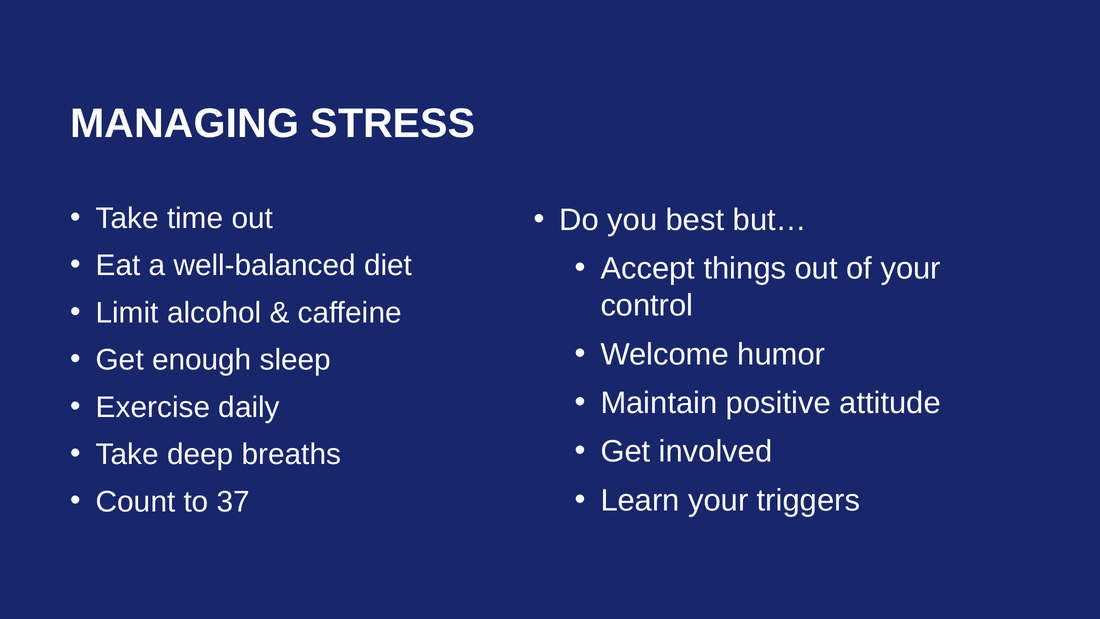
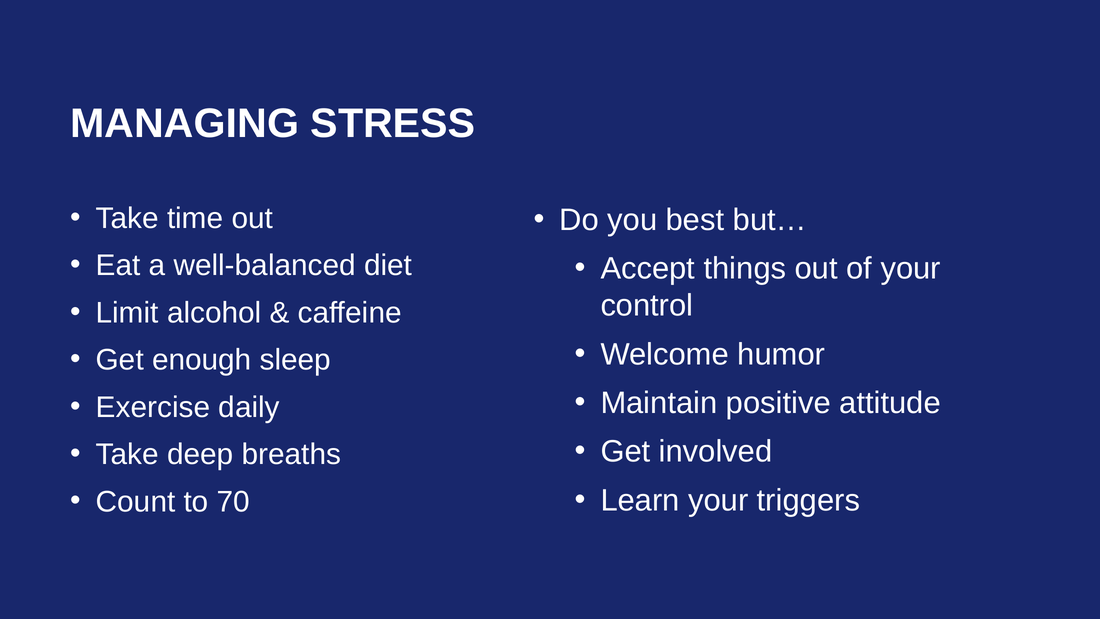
37: 37 -> 70
